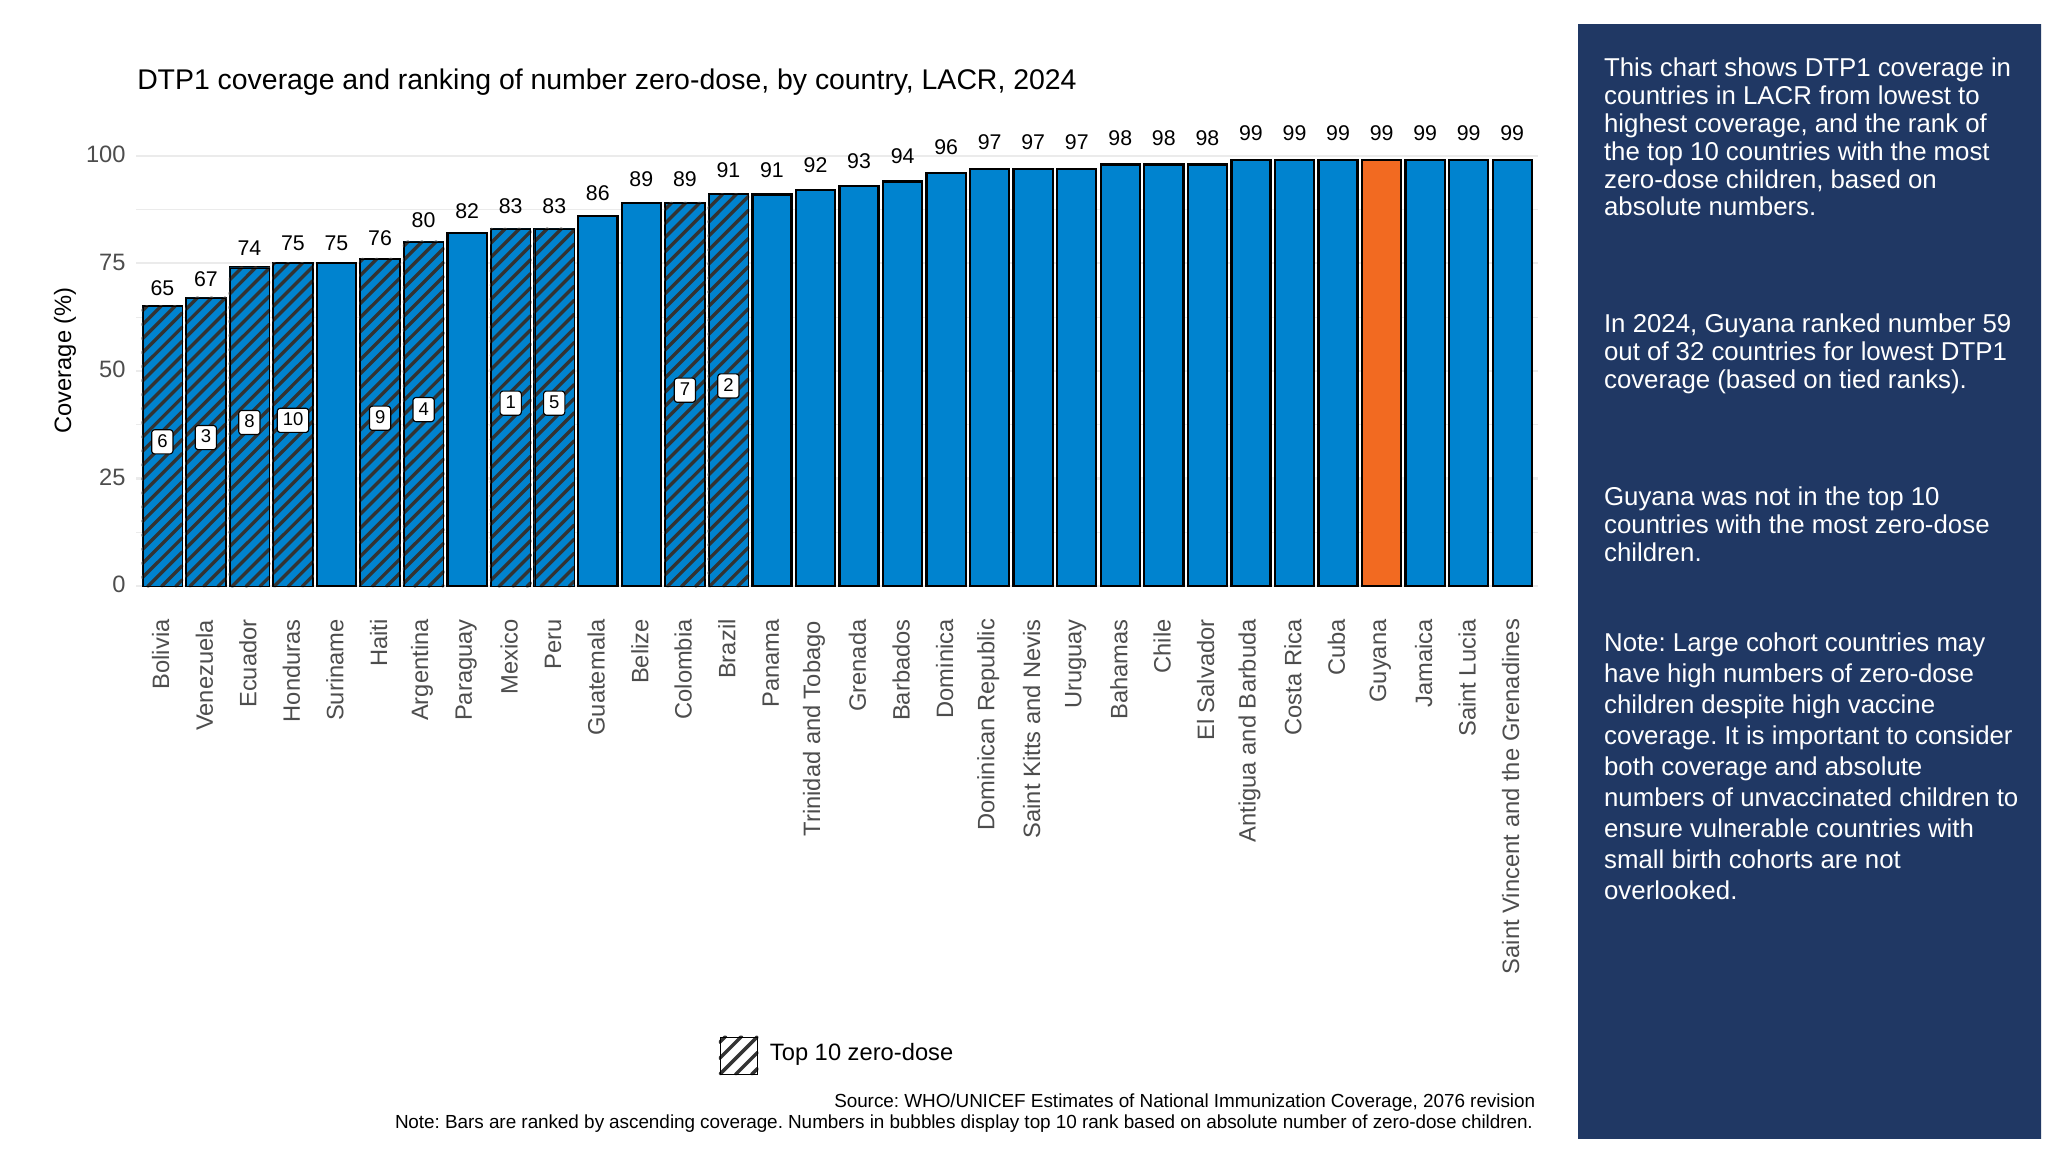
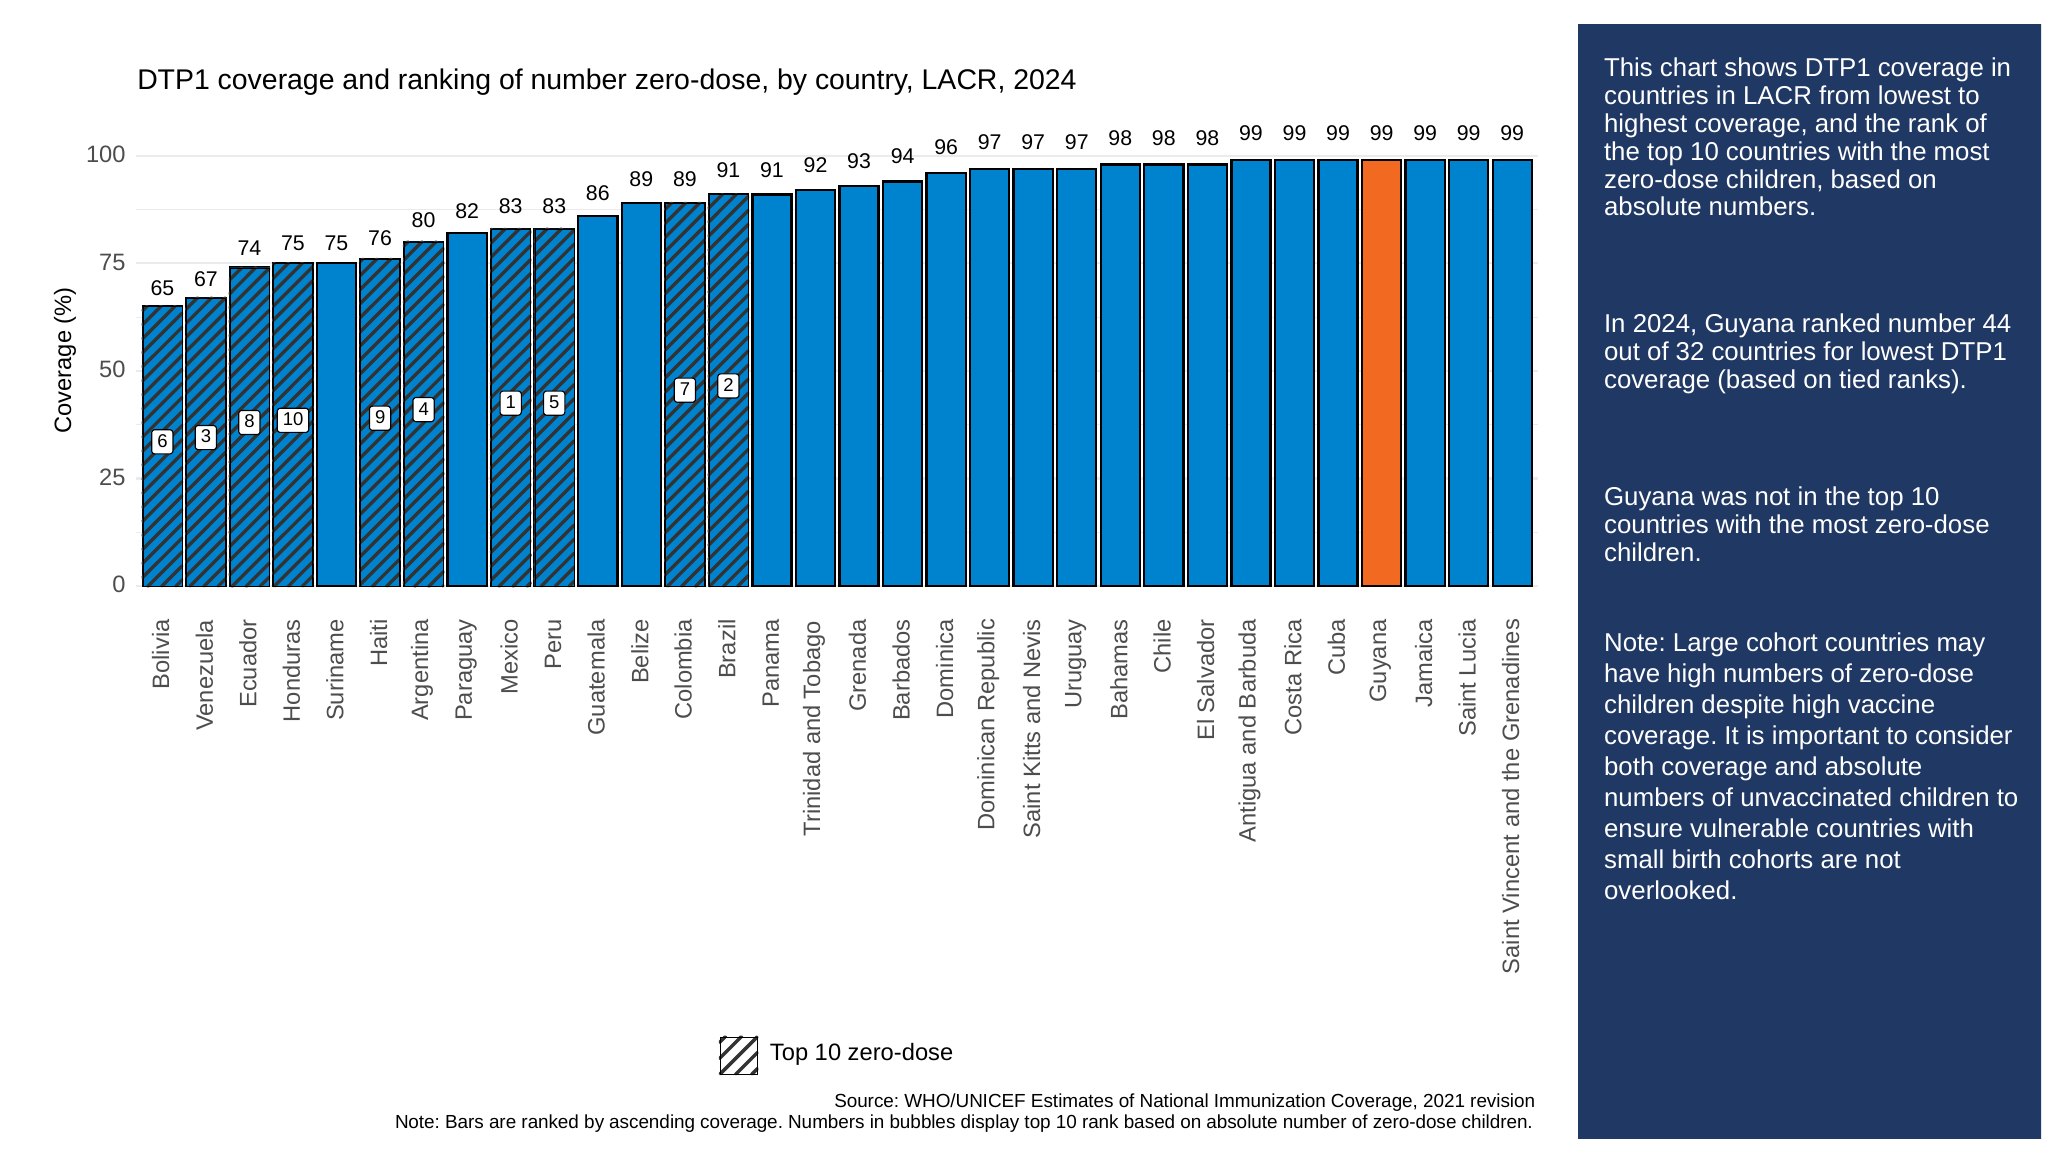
59: 59 -> 44
2076: 2076 -> 2021
